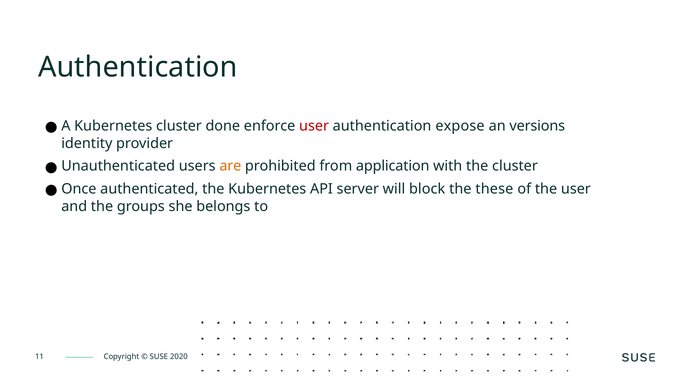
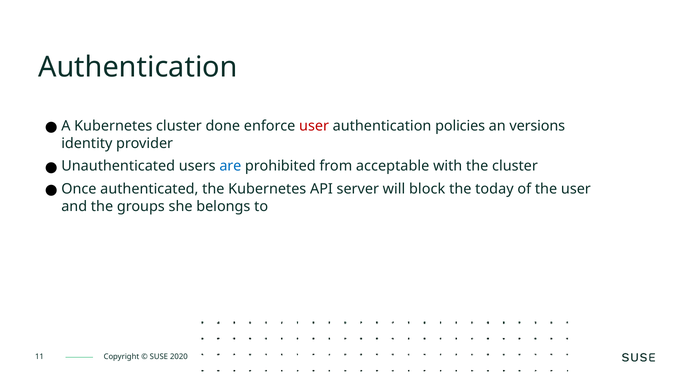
expose: expose -> policies
are colour: orange -> blue
application: application -> acceptable
these: these -> today
